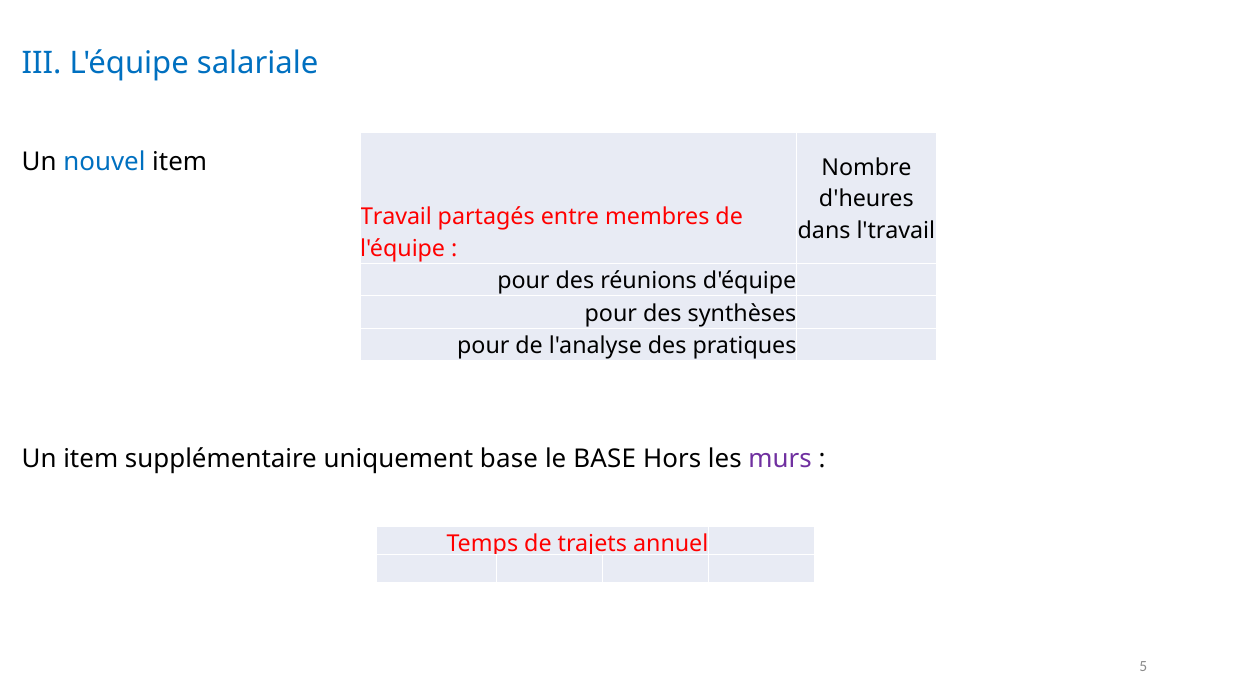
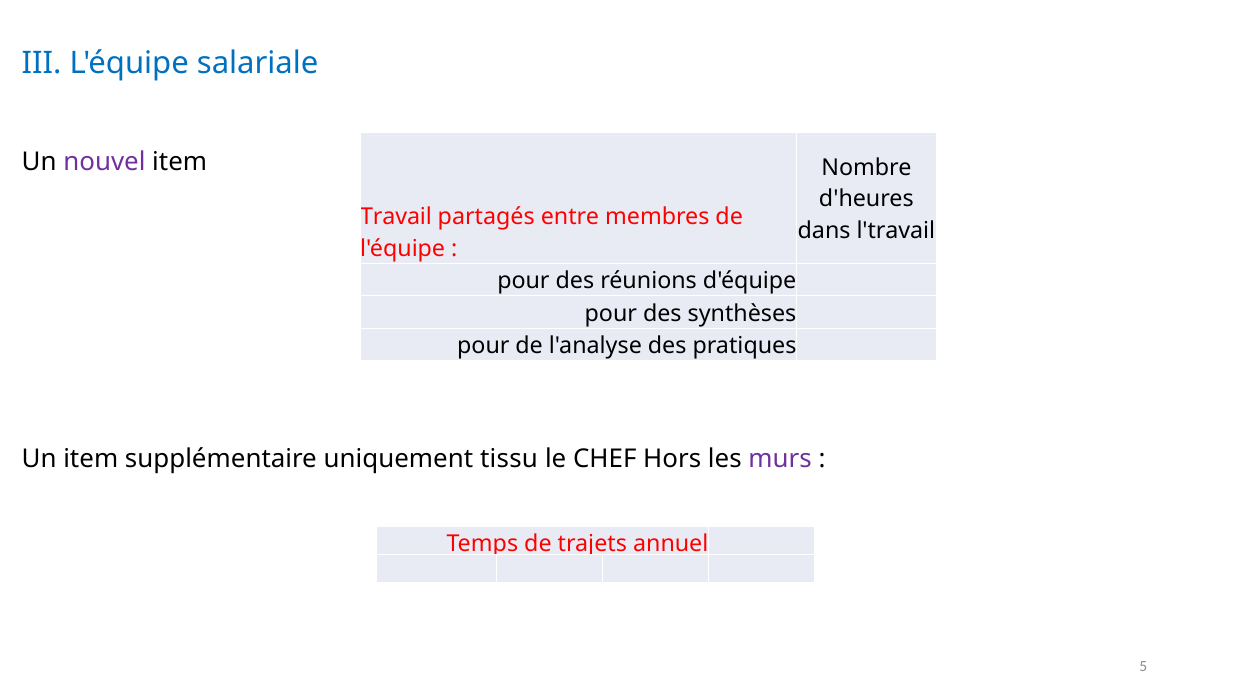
nouvel colour: blue -> purple
uniquement base: base -> tissu
le BASE: BASE -> CHEF
